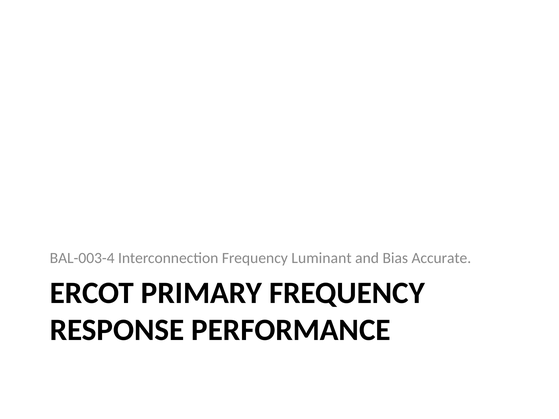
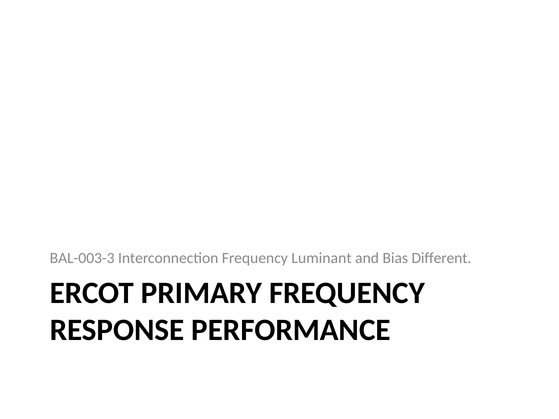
BAL-003-4: BAL-003-4 -> BAL-003-3
Accurate: Accurate -> Different
